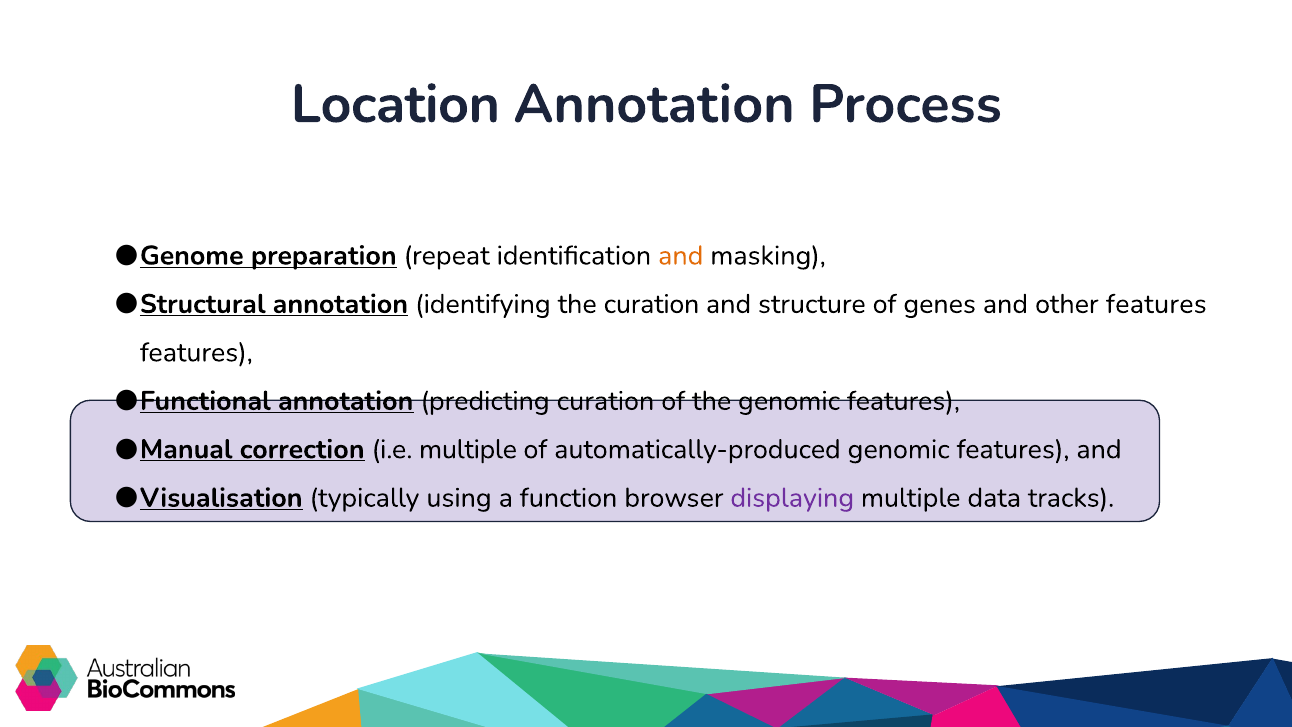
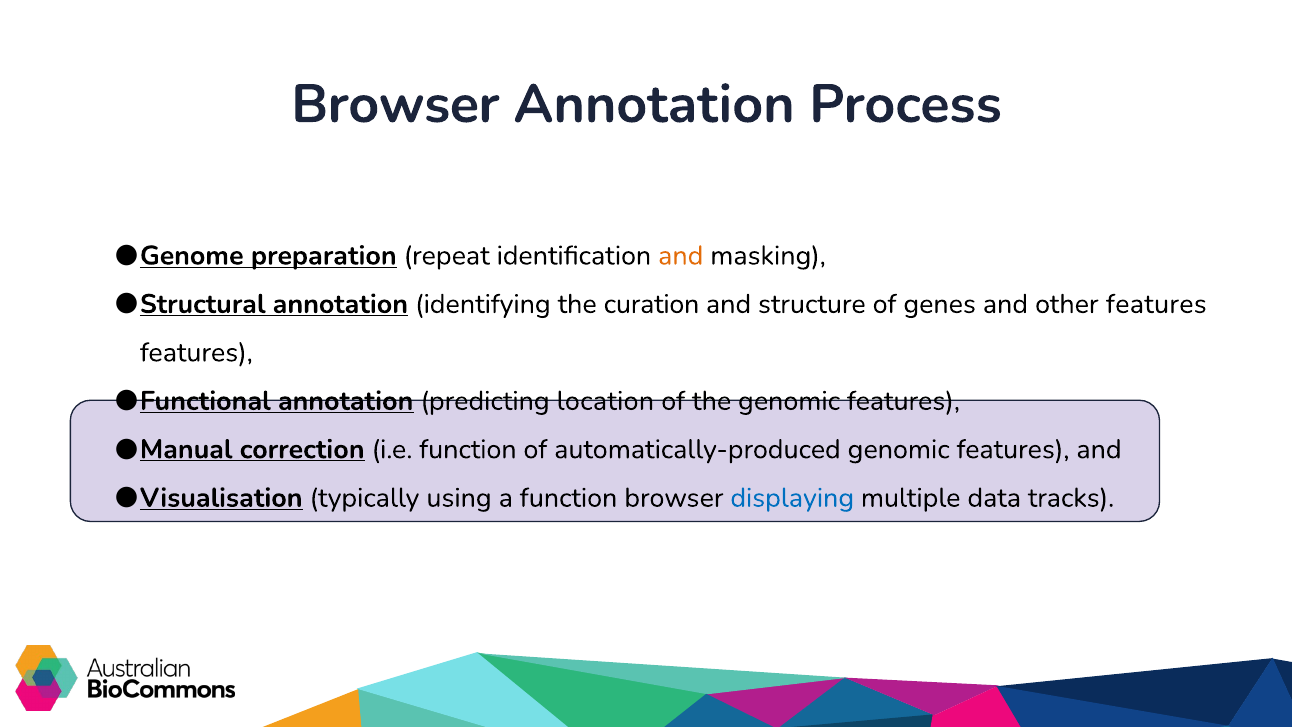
Location at (395, 104): Location -> Browser
predicting curation: curation -> location
i.e multiple: multiple -> function
displaying colour: purple -> blue
